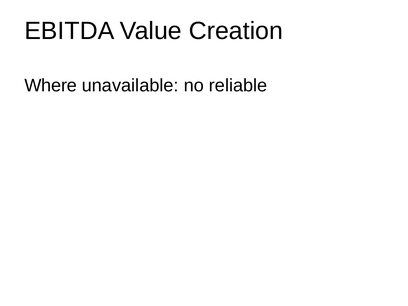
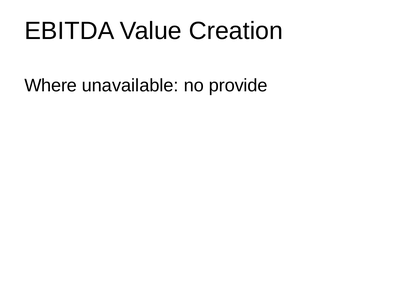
reliable: reliable -> provide
